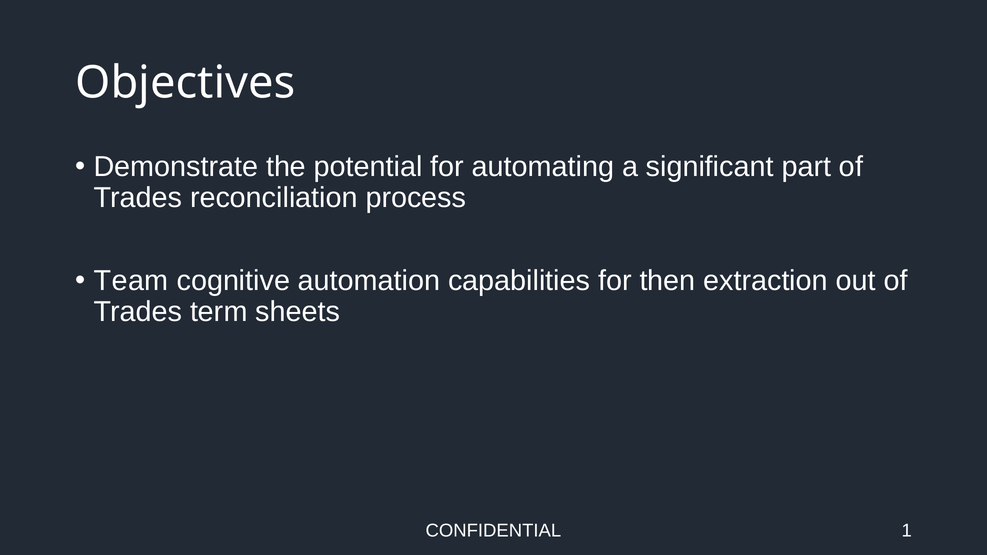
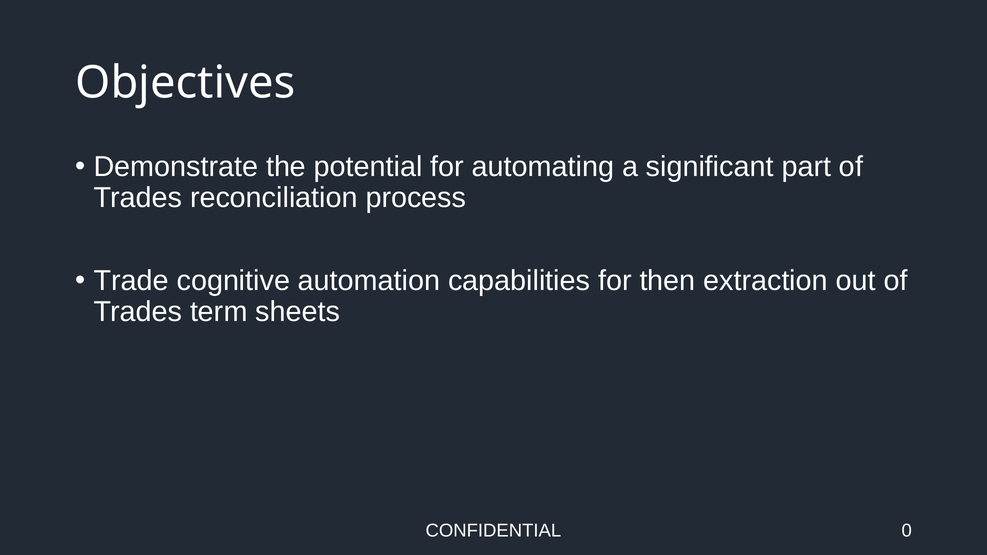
Team: Team -> Trade
1: 1 -> 0
